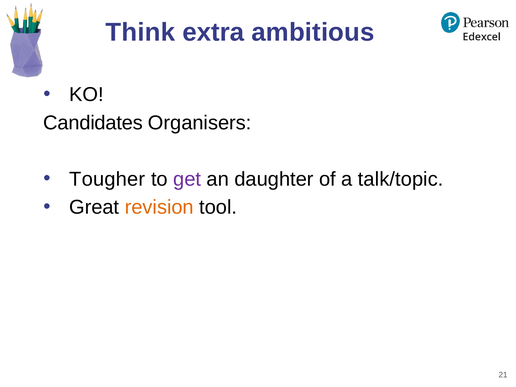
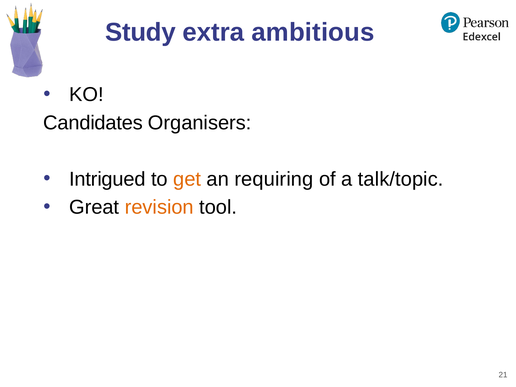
Think: Think -> Study
Tougher: Tougher -> Intrigued
get colour: purple -> orange
daughter: daughter -> requiring
